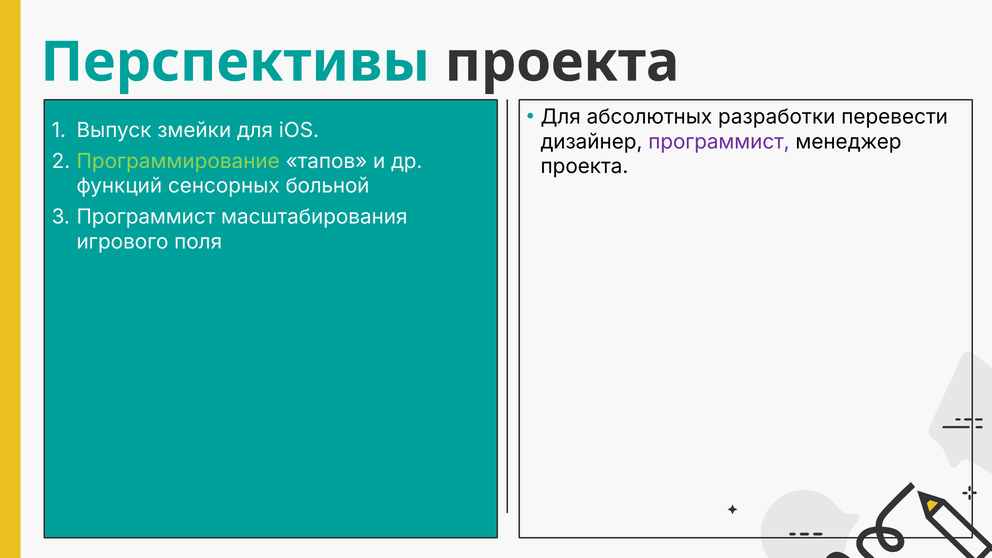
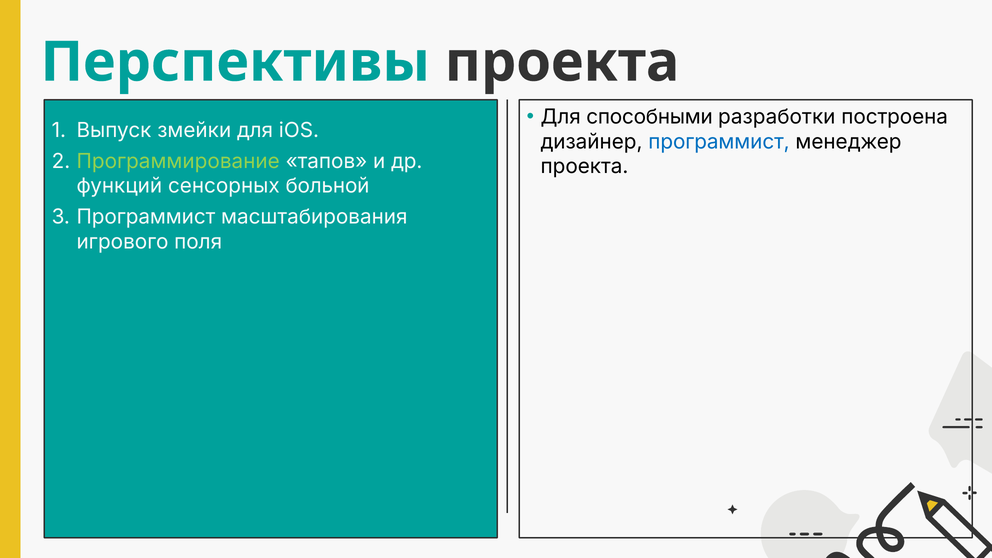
абсолютных: абсолютных -> способными
перевести: перевести -> построена
программист at (719, 142) colour: purple -> blue
